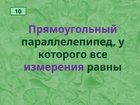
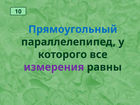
Прямоугольный colour: purple -> blue
